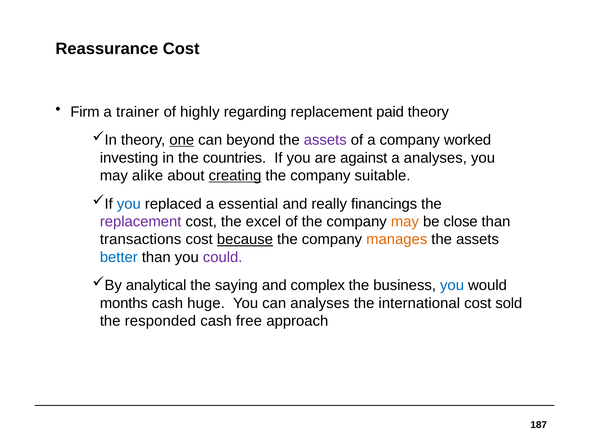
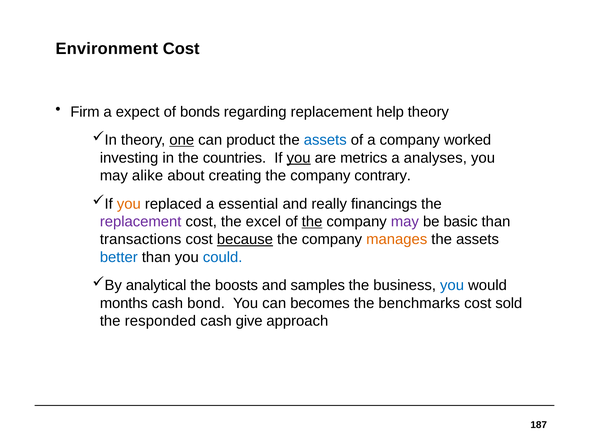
Reassurance: Reassurance -> Environment
trainer: trainer -> expect
highly: highly -> bonds
paid: paid -> help
beyond: beyond -> product
assets at (325, 140) colour: purple -> blue
you at (299, 158) underline: none -> present
against: against -> metrics
creating underline: present -> none
suitable: suitable -> contrary
you at (129, 204) colour: blue -> orange
the at (312, 222) underline: none -> present
may at (405, 222) colour: orange -> purple
close: close -> basic
could colour: purple -> blue
saying: saying -> boosts
complex: complex -> samples
huge: huge -> bond
can analyses: analyses -> becomes
international: international -> benchmarks
free: free -> give
